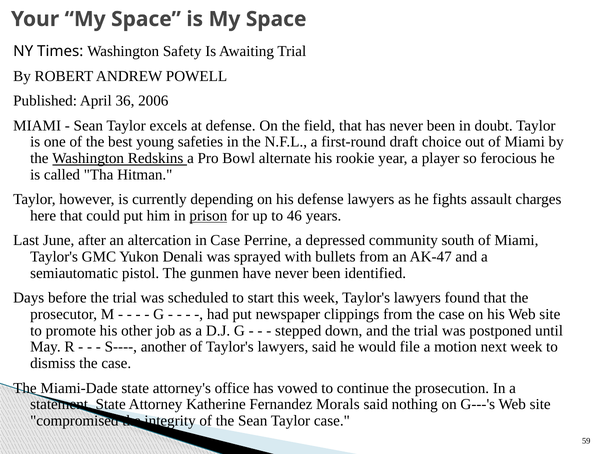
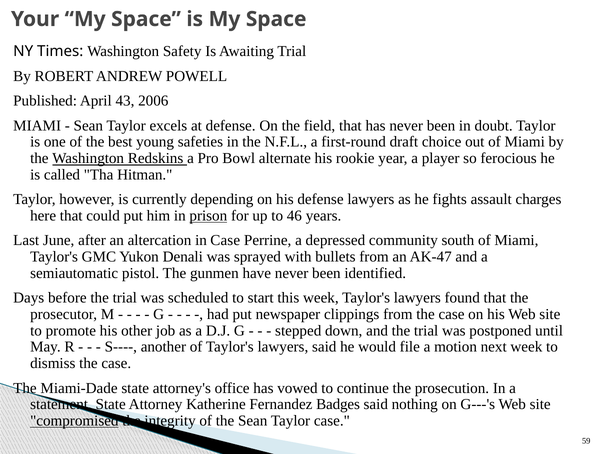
36: 36 -> 43
Morals: Morals -> Badges
compromised underline: none -> present
